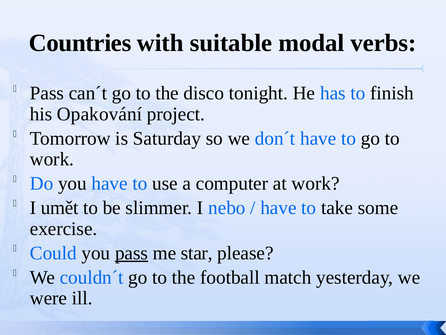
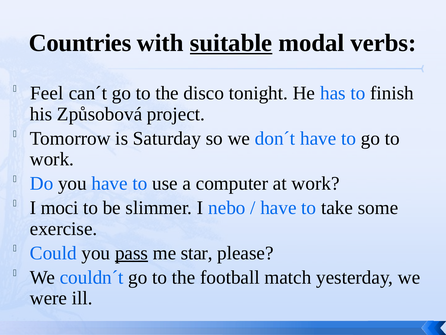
suitable underline: none -> present
Pass at (47, 93): Pass -> Feel
Opakování: Opakování -> Způsobová
umět: umět -> moci
